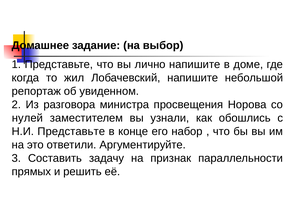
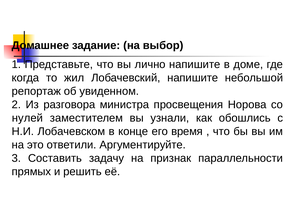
Н.И Представьте: Представьте -> Лобачевском
набор: набор -> время
